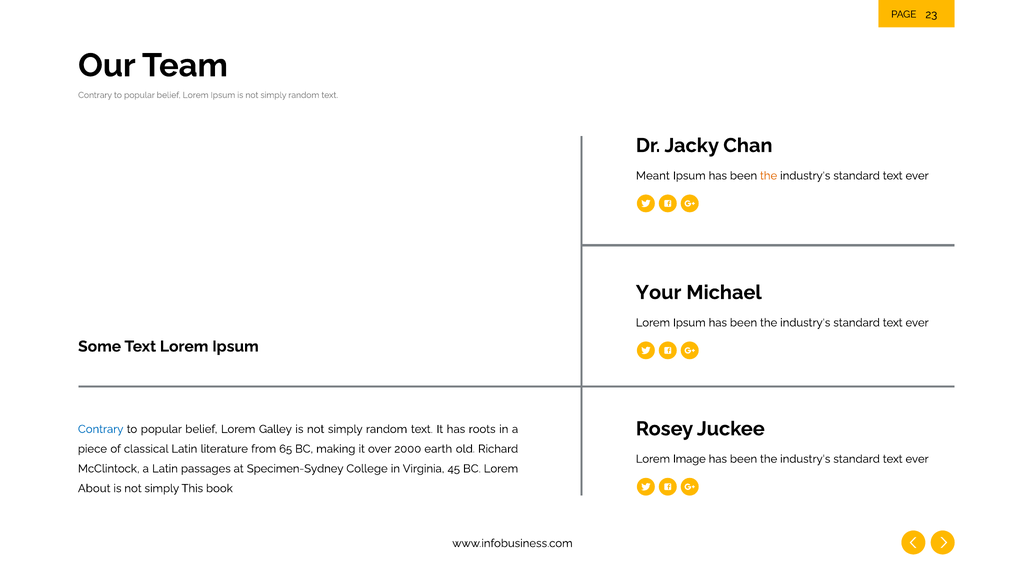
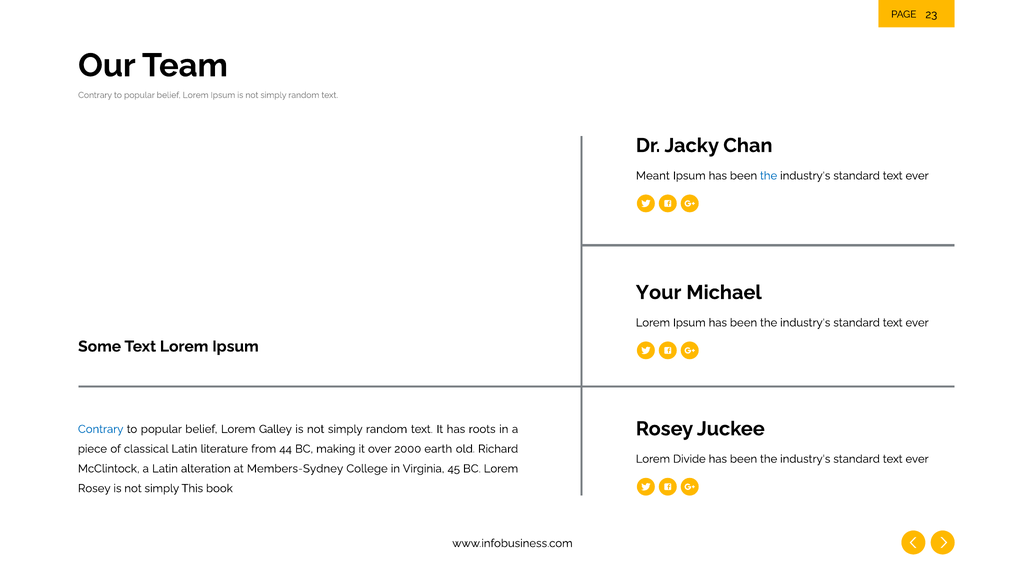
the at (769, 176) colour: orange -> blue
65: 65 -> 44
Image: Image -> Divide
passages: passages -> alteration
Specimen-Sydney: Specimen-Sydney -> Members-Sydney
About at (94, 489): About -> Rosey
